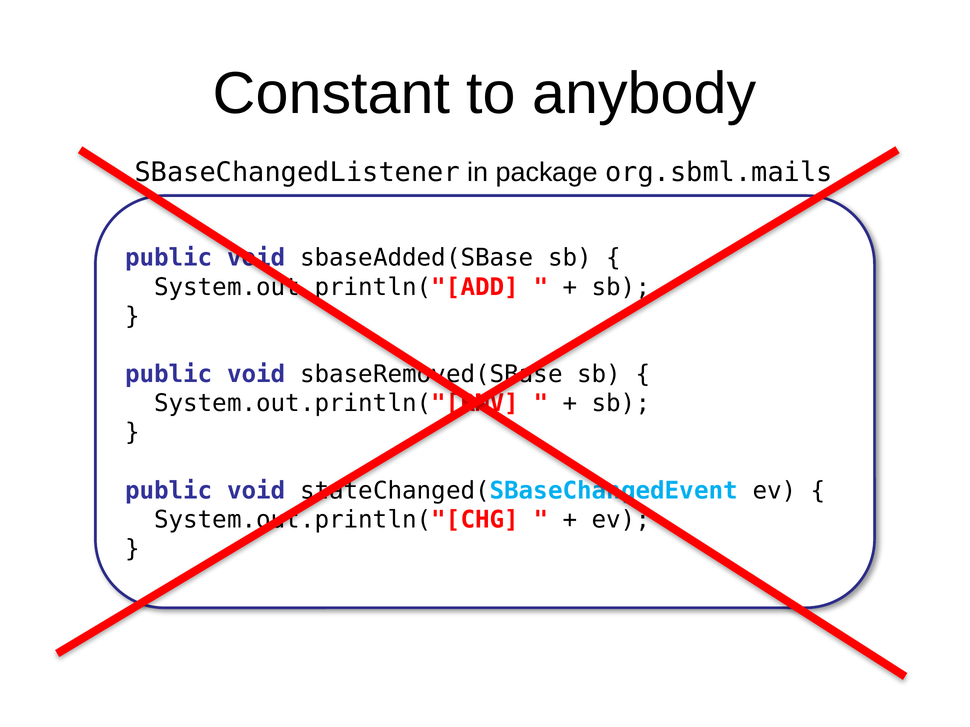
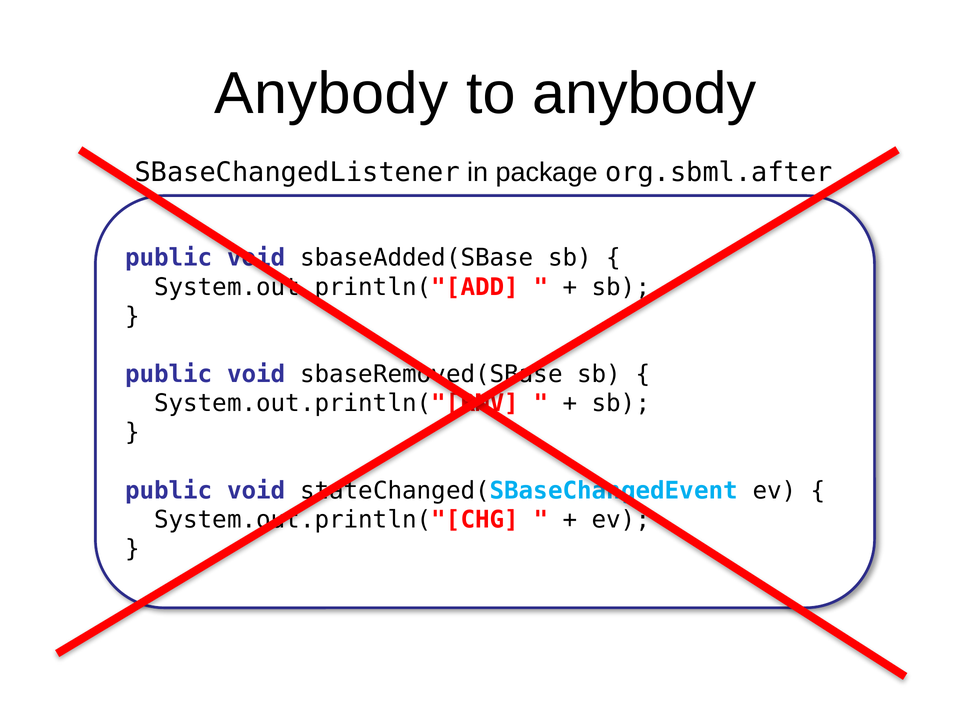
Constant at (331, 94): Constant -> Anybody
org.sbml.mails: org.sbml.mails -> org.sbml.after
